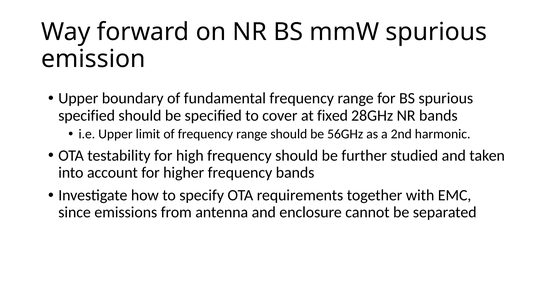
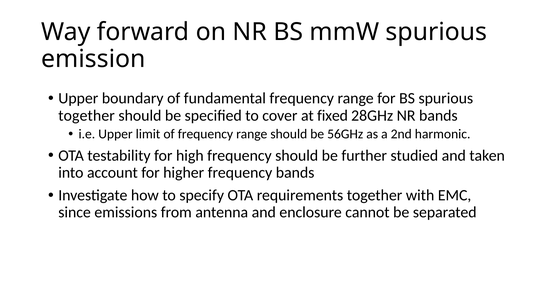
specified at (87, 115): specified -> together
